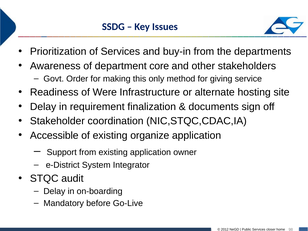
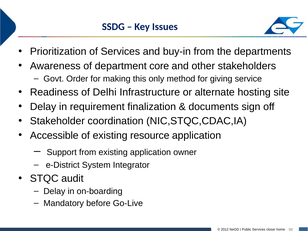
Were: Were -> Delhi
organize: organize -> resource
